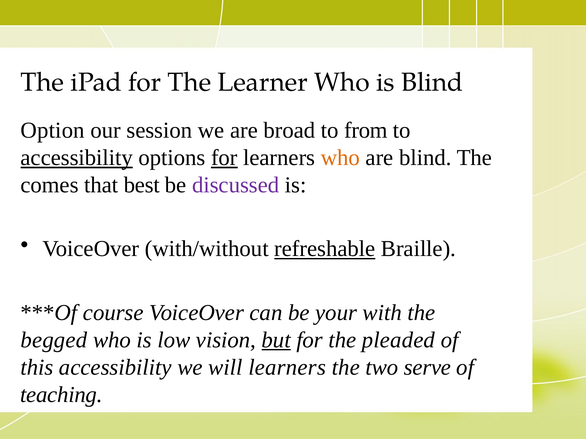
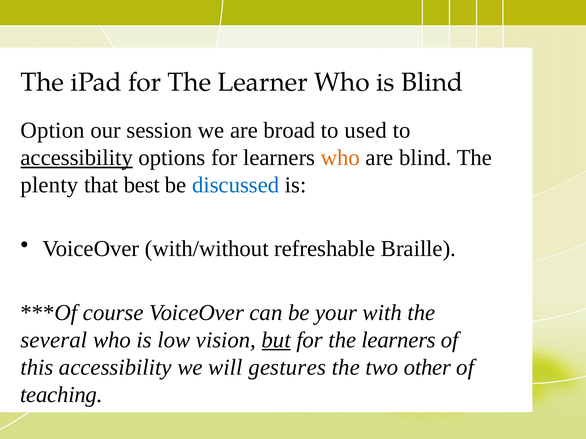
from: from -> used
for at (224, 158) underline: present -> none
comes: comes -> plenty
discussed colour: purple -> blue
refreshable underline: present -> none
begged: begged -> several
the pleaded: pleaded -> learners
will learners: learners -> gestures
serve: serve -> other
